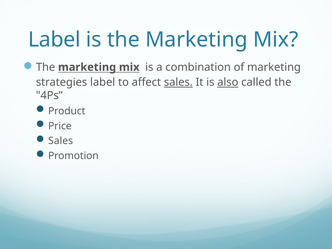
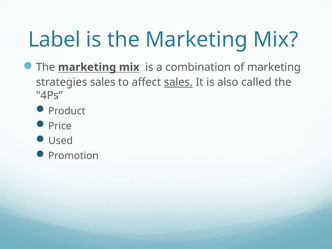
strategies label: label -> sales
also underline: present -> none
Sales at (61, 141): Sales -> Used
